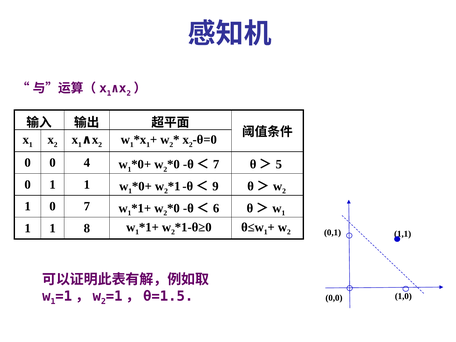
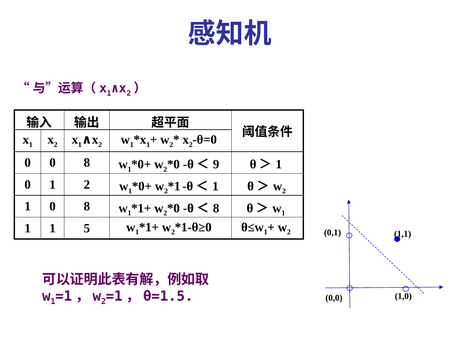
0 0 4: 4 -> 8
7 at (216, 164): 7 -> 9
5 at (279, 164): 5 -> 1
0 1 1: 1 -> 2
9 at (215, 186): 9 -> 1
1 0 7: 7 -> 8
6 at (216, 208): 6 -> 8
8: 8 -> 5
